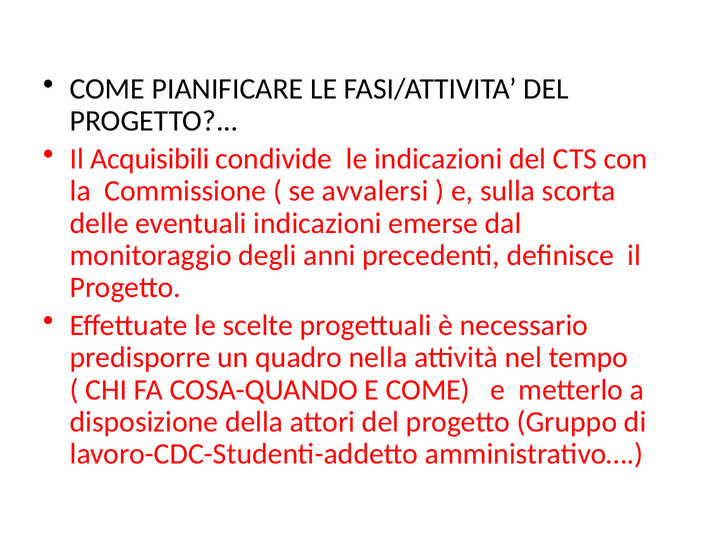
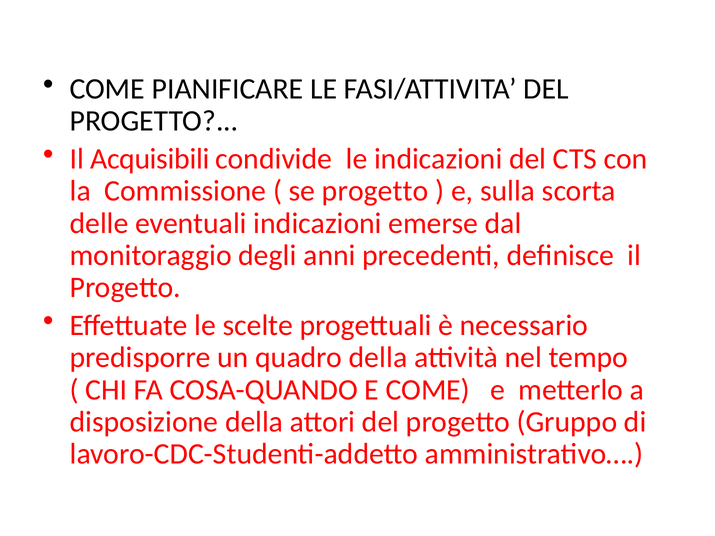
se avvalersi: avvalersi -> progetto
quadro nella: nella -> della
